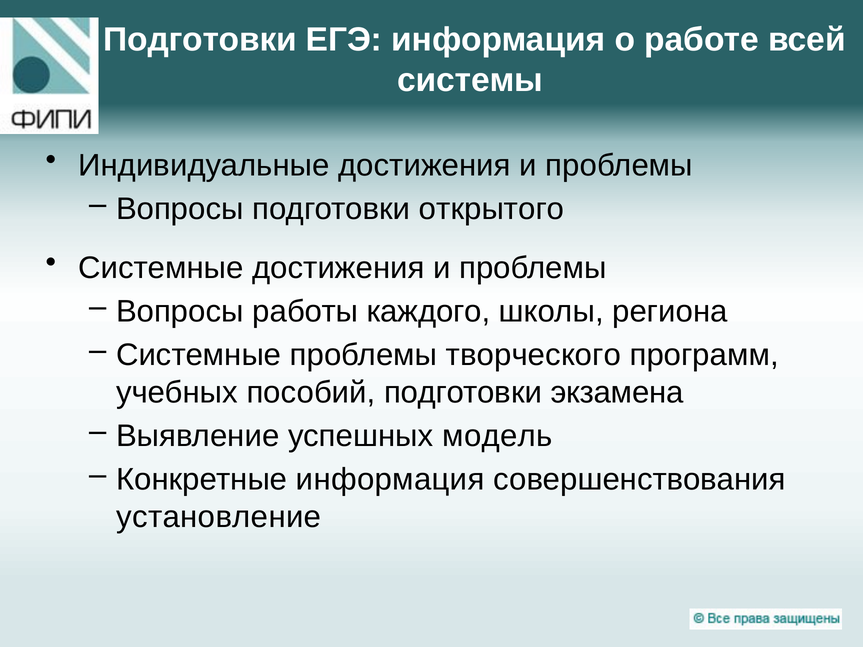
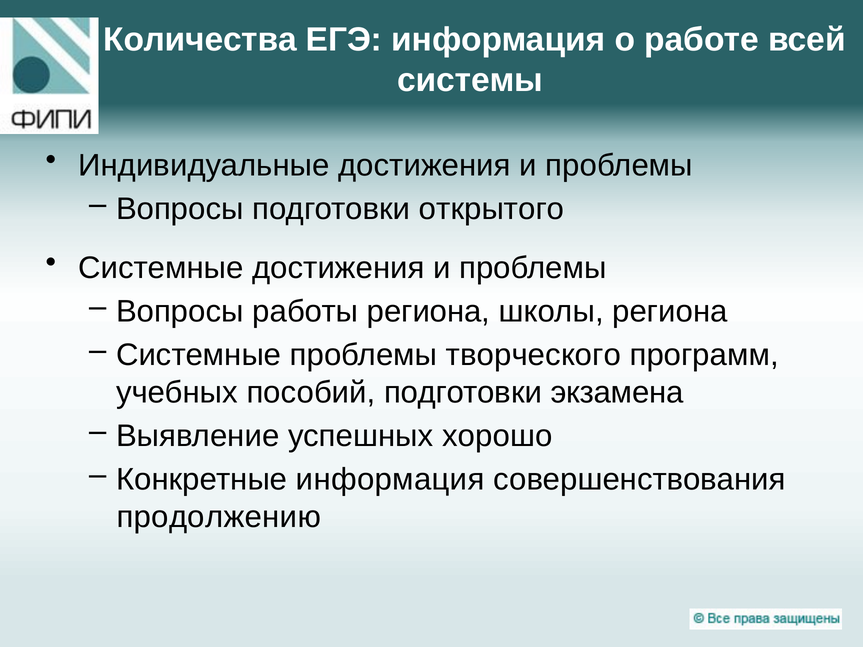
Подготовки at (200, 40): Подготовки -> Количества
работы каждого: каждого -> региона
модель: модель -> хорошо
установление: установление -> продолжению
